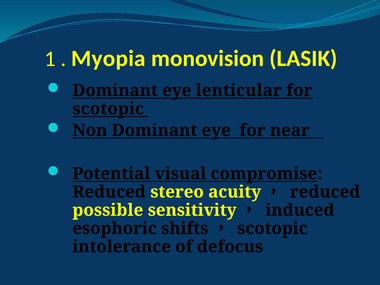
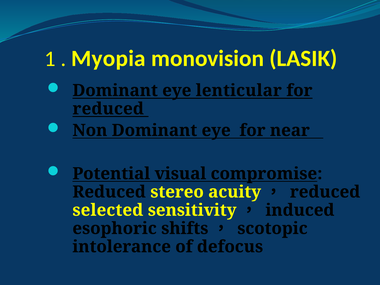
scotopic at (108, 109): scotopic -> reduced
possible: possible -> selected
